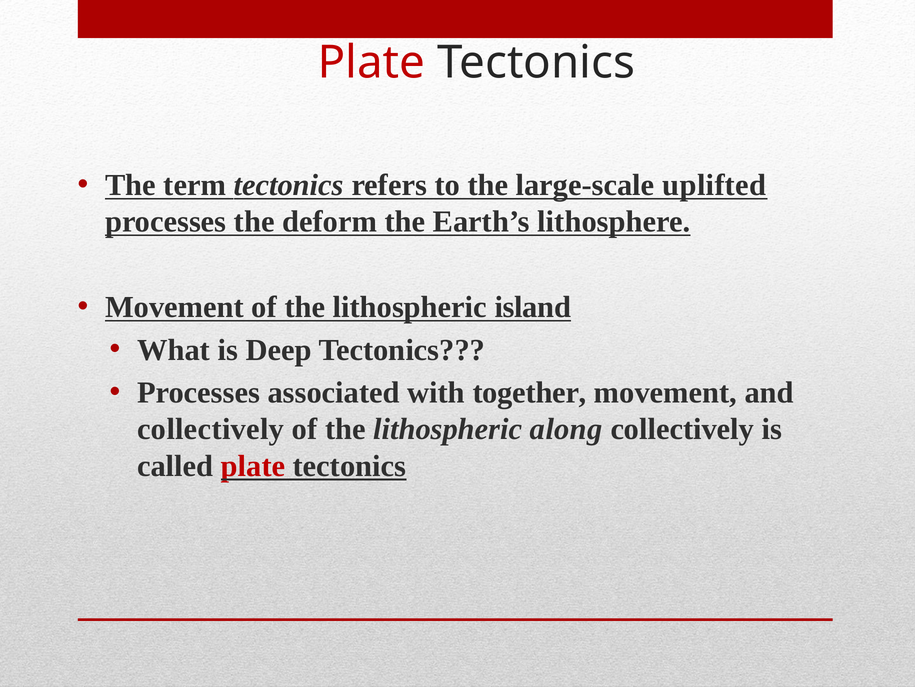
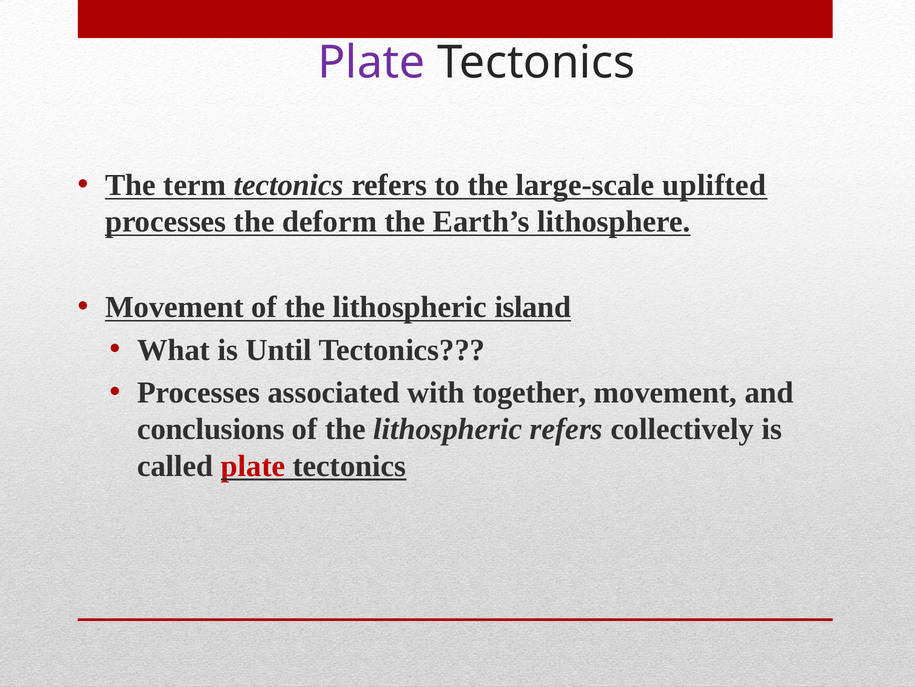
Plate at (371, 63) colour: red -> purple
Deep: Deep -> Until
collectively at (211, 429): collectively -> conclusions
lithospheric along: along -> refers
